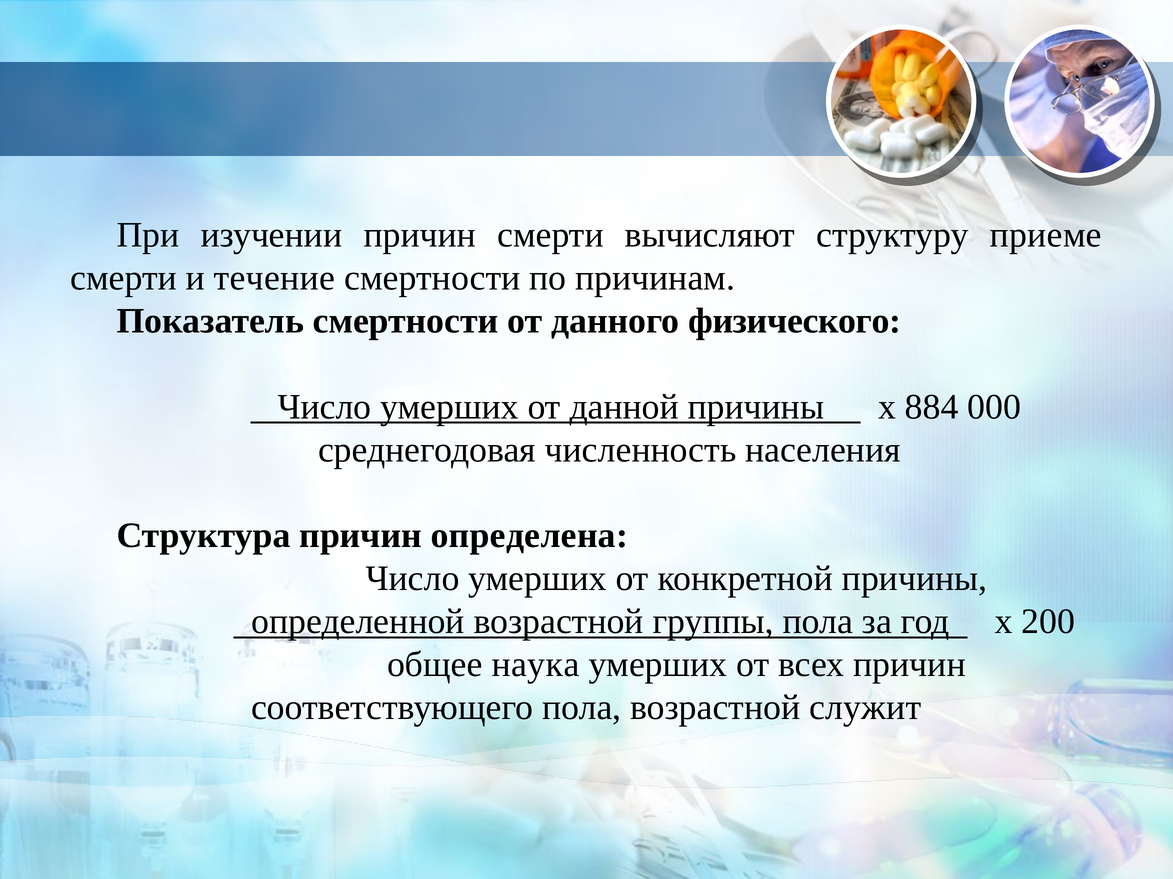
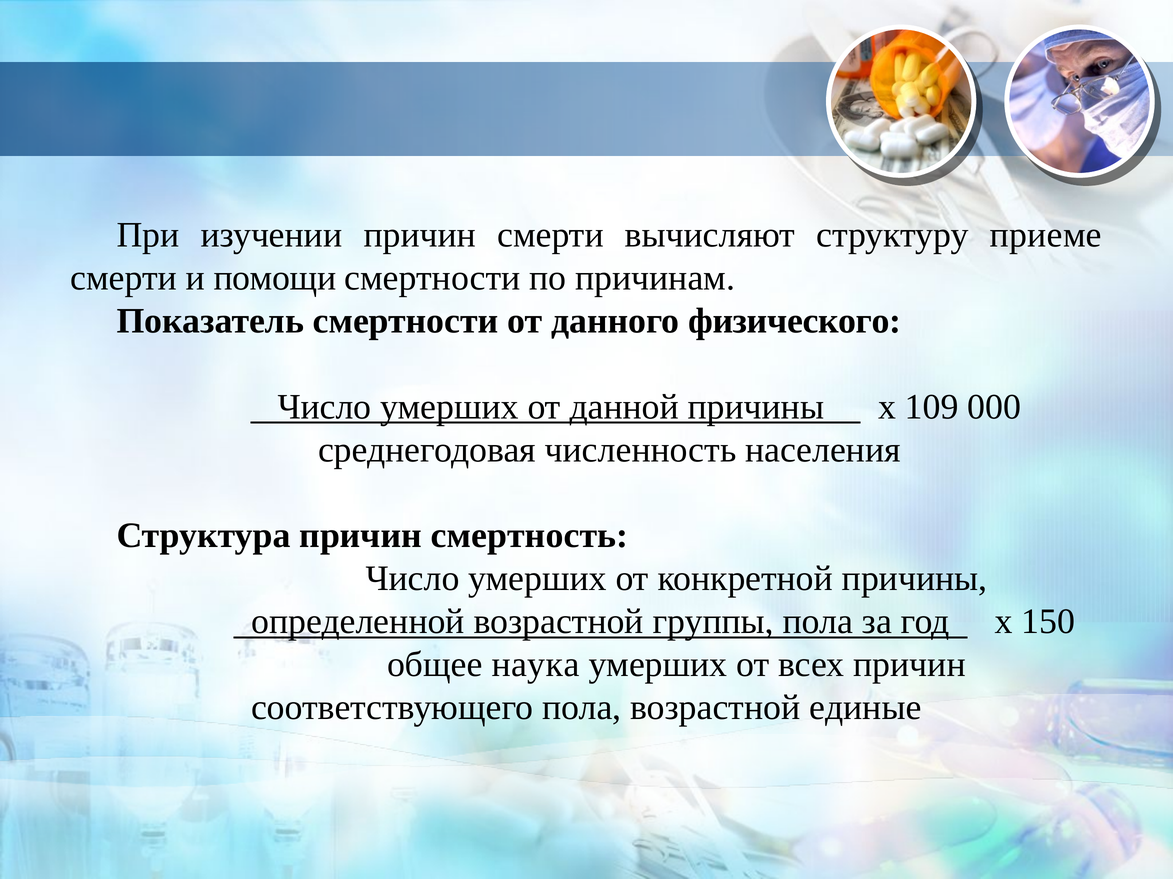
течение: течение -> помощи
884: 884 -> 109
определена: определена -> смертность
200: 200 -> 150
служит: служит -> единые
